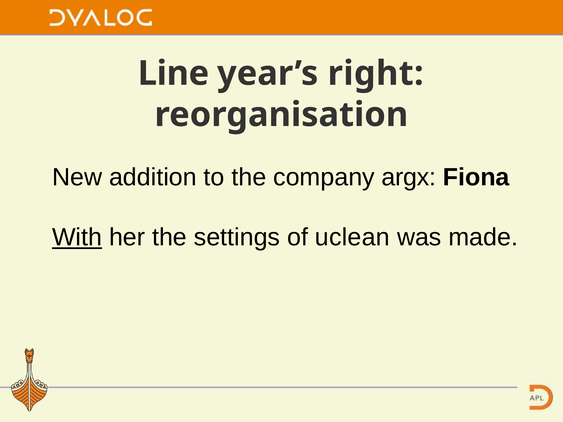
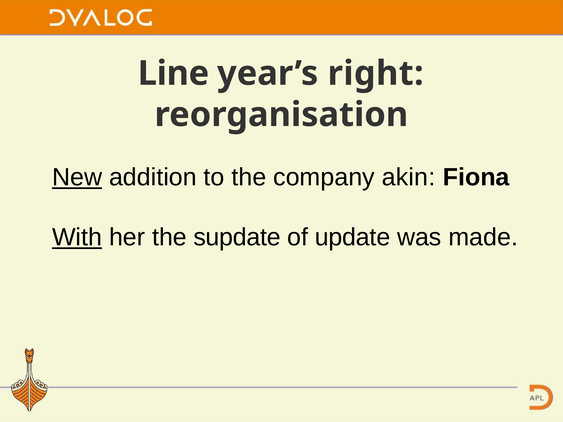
New underline: none -> present
argx: argx -> akin
settings: settings -> supdate
uclean: uclean -> update
